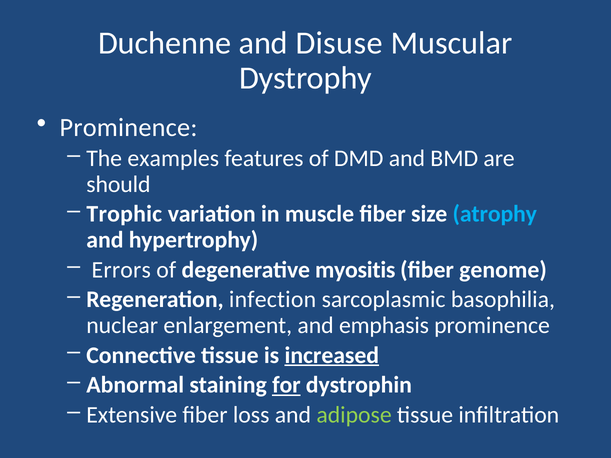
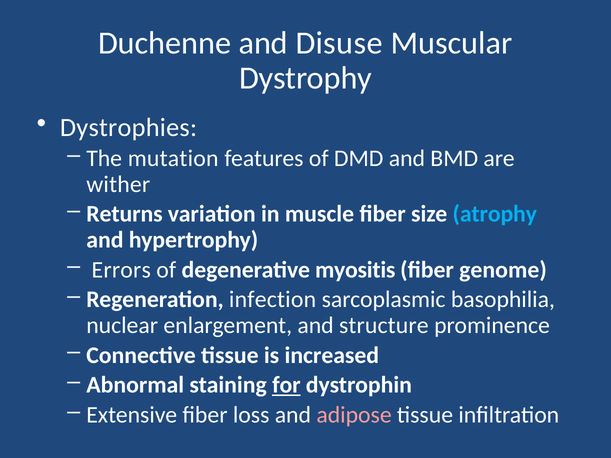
Prominence at (128, 128): Prominence -> Dystrophies
examples: examples -> mutation
should: should -> wither
Trophic: Trophic -> Returns
emphasis: emphasis -> structure
increased underline: present -> none
adipose colour: light green -> pink
